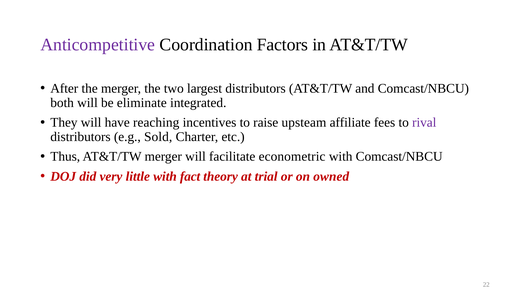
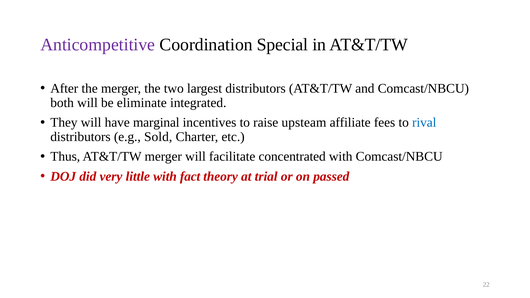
Factors: Factors -> Special
reaching: reaching -> marginal
rival colour: purple -> blue
econometric: econometric -> concentrated
owned: owned -> passed
